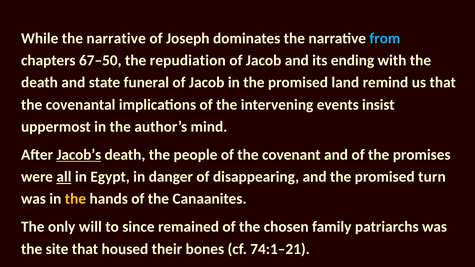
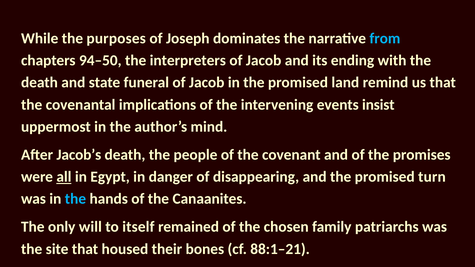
While the narrative: narrative -> purposes
67–50: 67–50 -> 94–50
repudiation: repudiation -> interpreters
Jacob’s underline: present -> none
the at (75, 199) colour: yellow -> light blue
since: since -> itself
74:1–21: 74:1–21 -> 88:1–21
